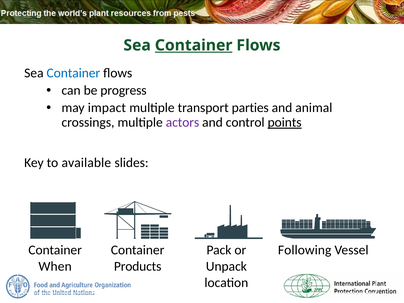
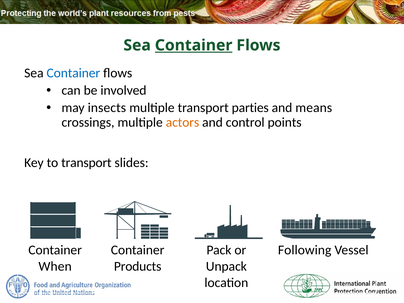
progress: progress -> involved
impact: impact -> insects
animal: animal -> means
actors colour: purple -> orange
points underline: present -> none
to available: available -> transport
